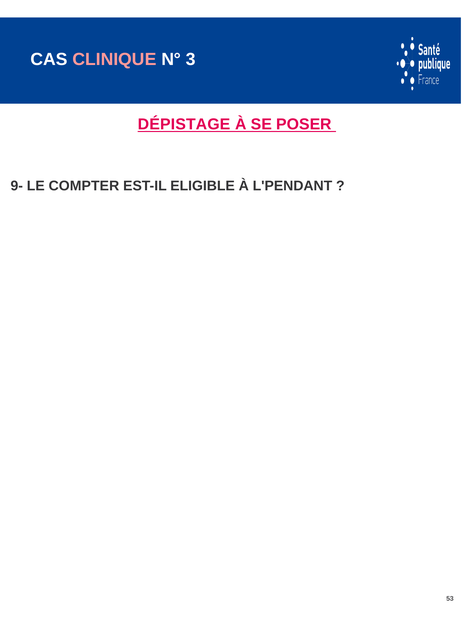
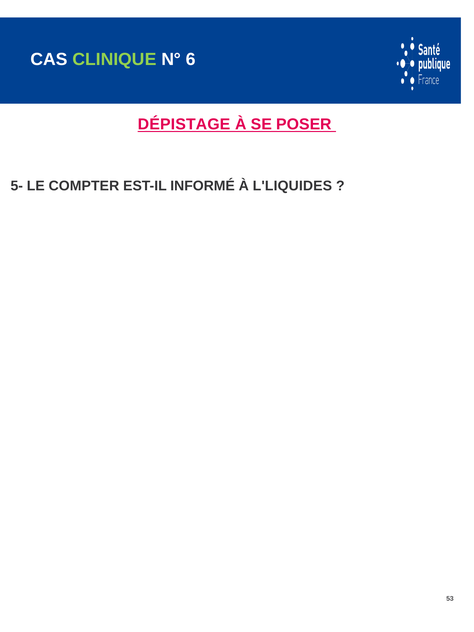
CLINIQUE colour: pink -> light green
3: 3 -> 6
9-: 9- -> 5-
ELIGIBLE: ELIGIBLE -> INFORMÉ
L'PENDANT: L'PENDANT -> L'LIQUIDES
